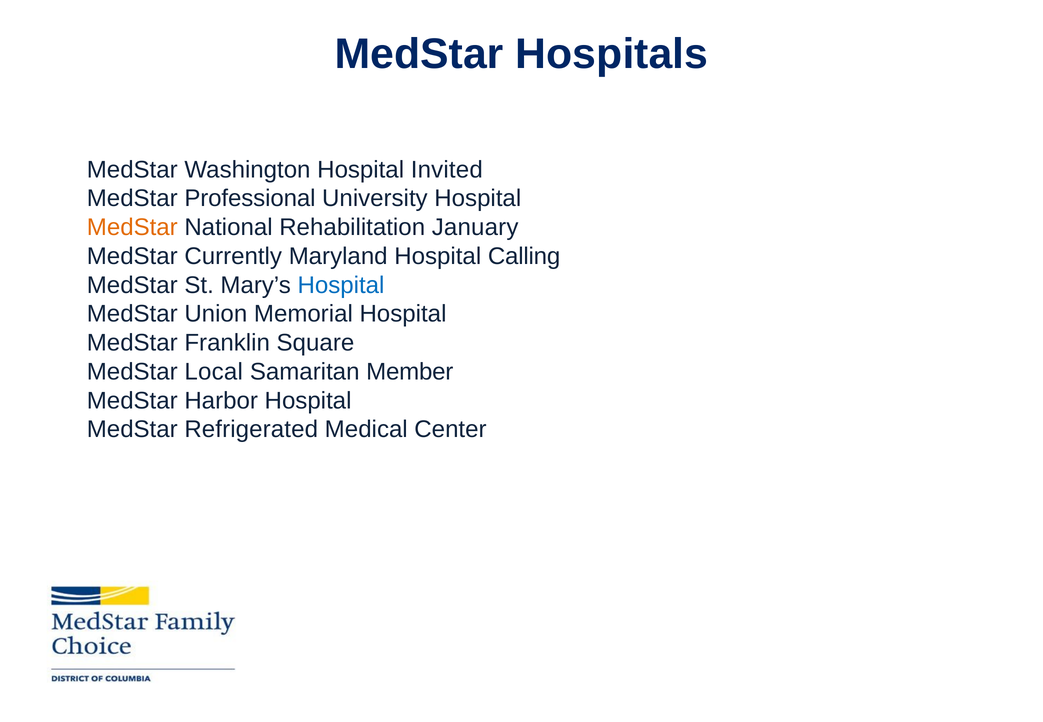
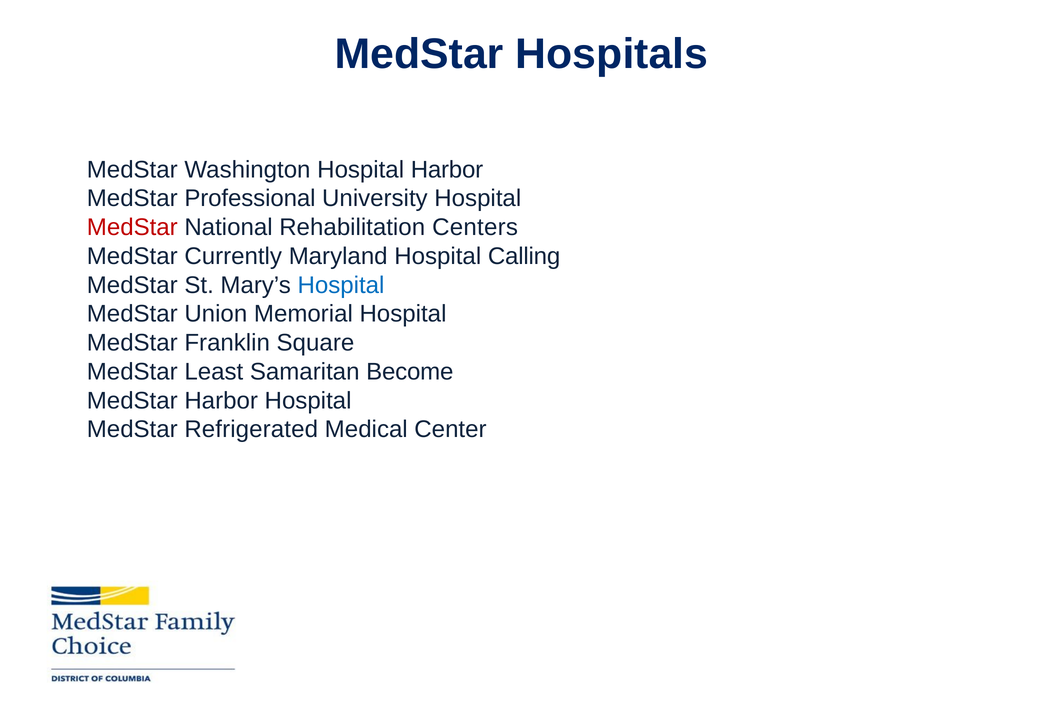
Hospital Invited: Invited -> Harbor
MedStar at (132, 227) colour: orange -> red
January: January -> Centers
Local: Local -> Least
Member: Member -> Become
